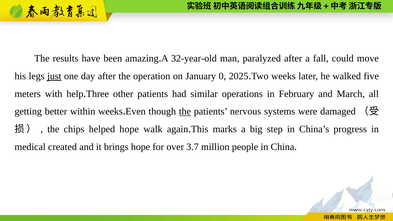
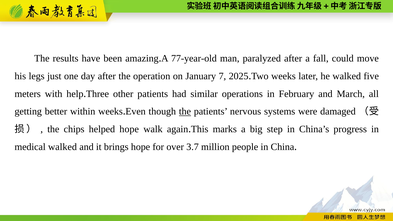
32-year-old: 32-year-old -> 77-year-old
just underline: present -> none
0: 0 -> 7
medical created: created -> walked
